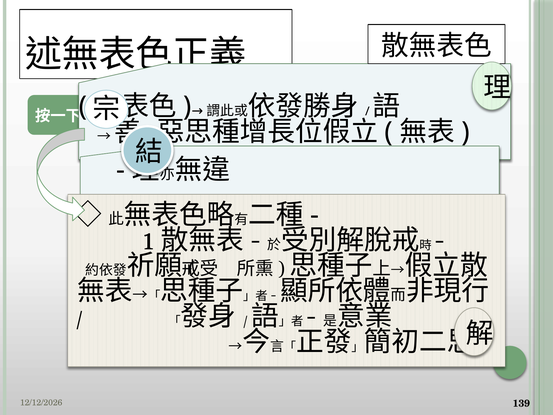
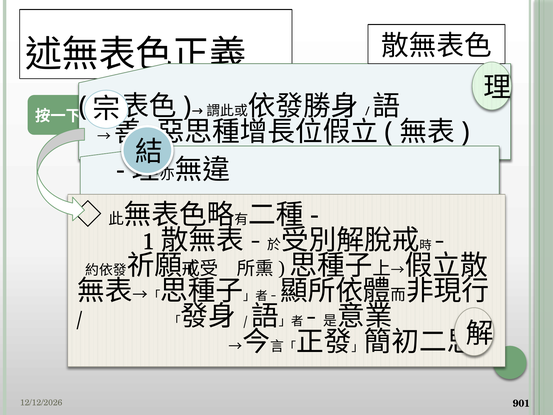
139: 139 -> 901
